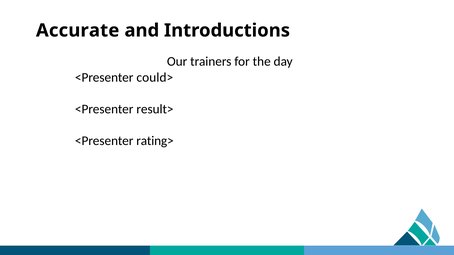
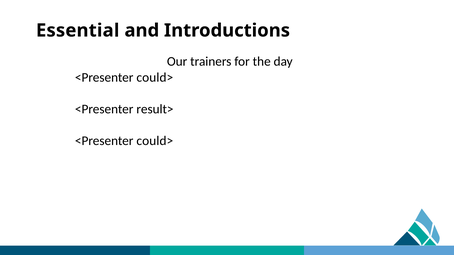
Accurate: Accurate -> Essential
rating> at (155, 141): rating> -> could>
